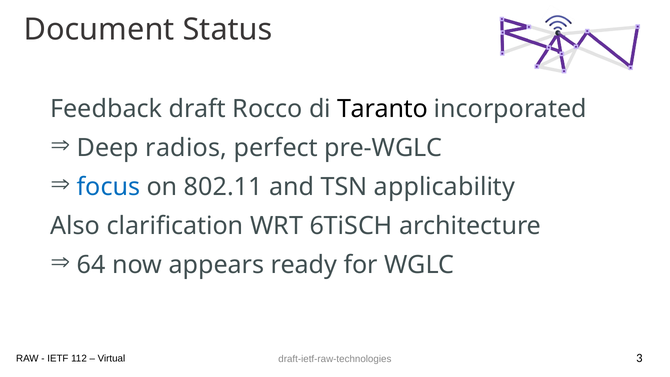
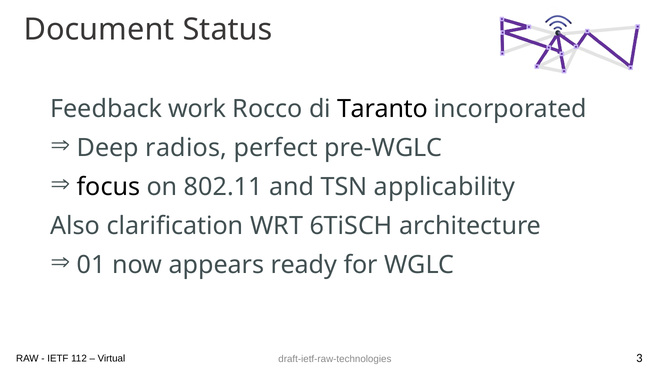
draft: draft -> work
focus colour: blue -> black
64: 64 -> 01
